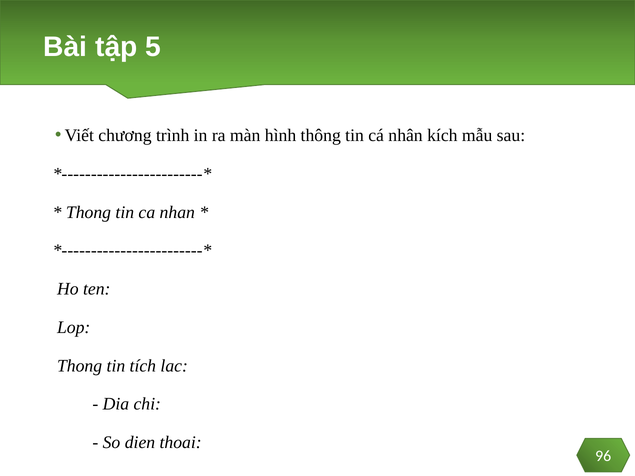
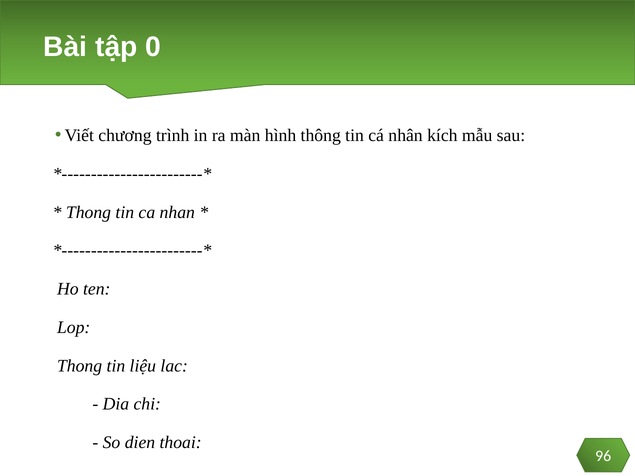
5: 5 -> 0
tích: tích -> liệu
